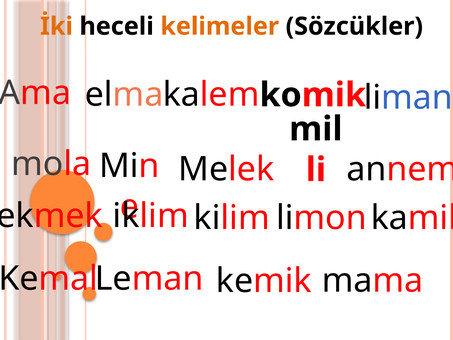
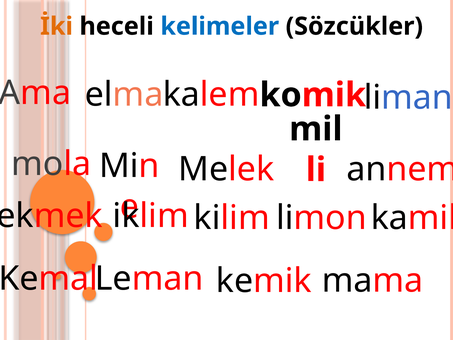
kelimeler colour: orange -> blue
